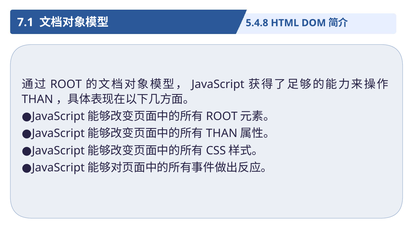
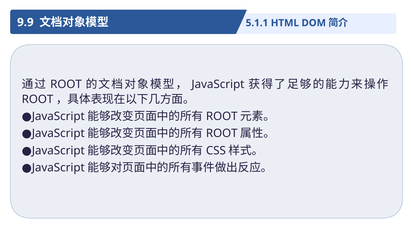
7.1: 7.1 -> 9.9
5.4.8: 5.4.8 -> 5.1.1
THAN at (37, 99): THAN -> ROOT
THAN at (222, 134): THAN -> ROOT
